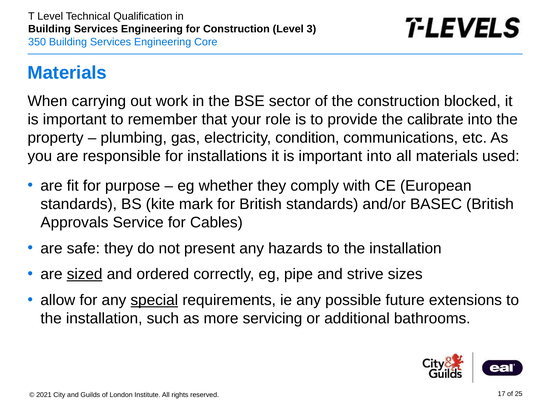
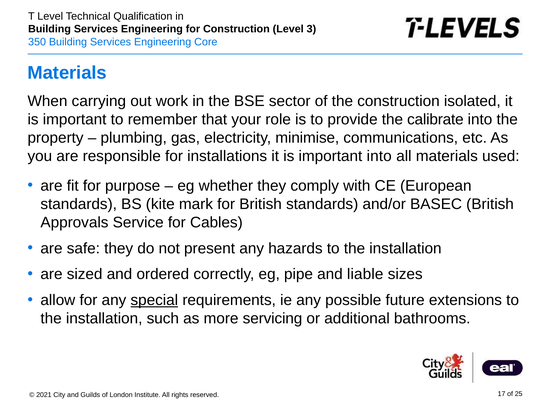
blocked: blocked -> isolated
condition: condition -> minimise
sized underline: present -> none
strive: strive -> liable
